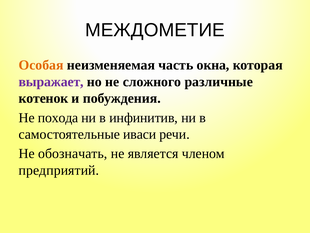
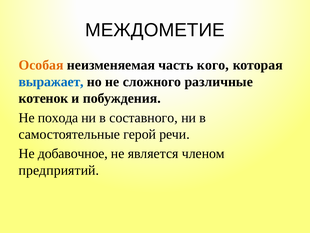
окна: окна -> кого
выражает colour: purple -> blue
инфинитив: инфинитив -> составного
иваси: иваси -> герой
обозначать: обозначать -> добавочное
